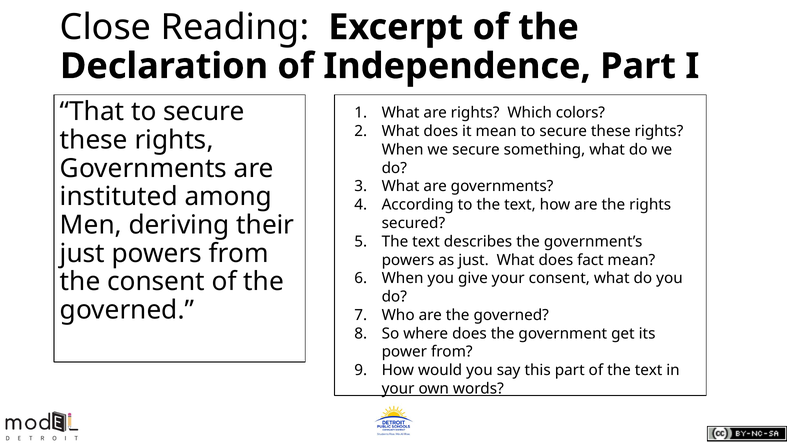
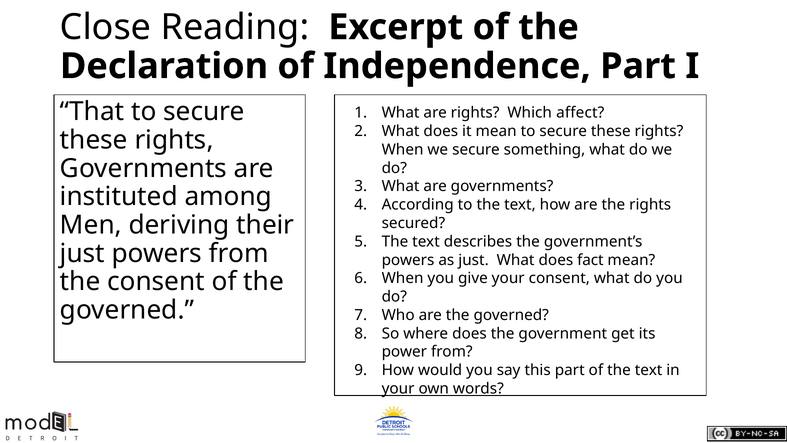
colors: colors -> affect
